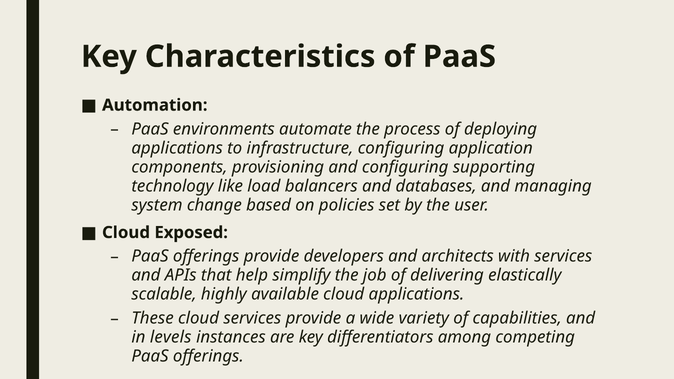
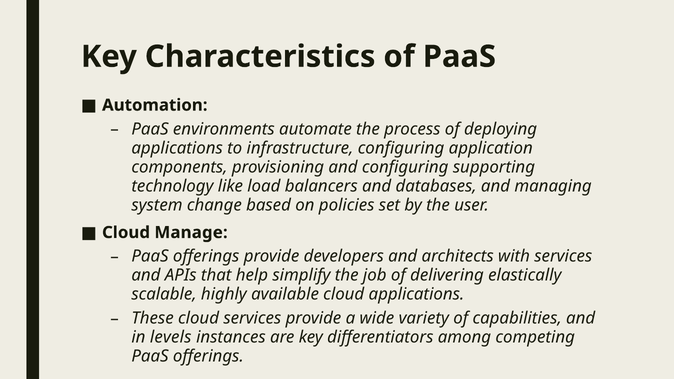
Exposed: Exposed -> Manage
